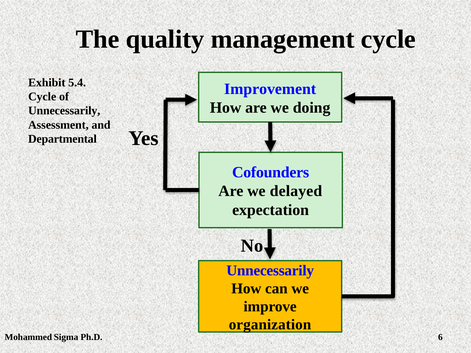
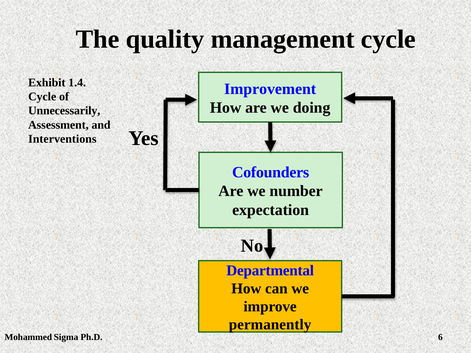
5.4: 5.4 -> 1.4
Departmental: Departmental -> Interventions
delayed: delayed -> number
Unnecessarily at (270, 271): Unnecessarily -> Departmental
organization: organization -> permanently
